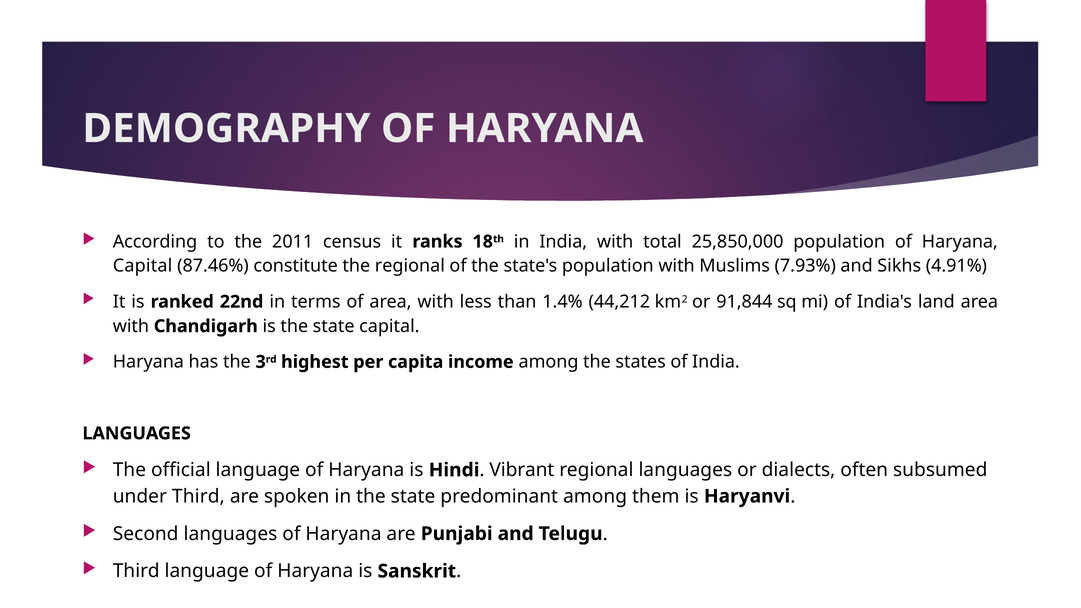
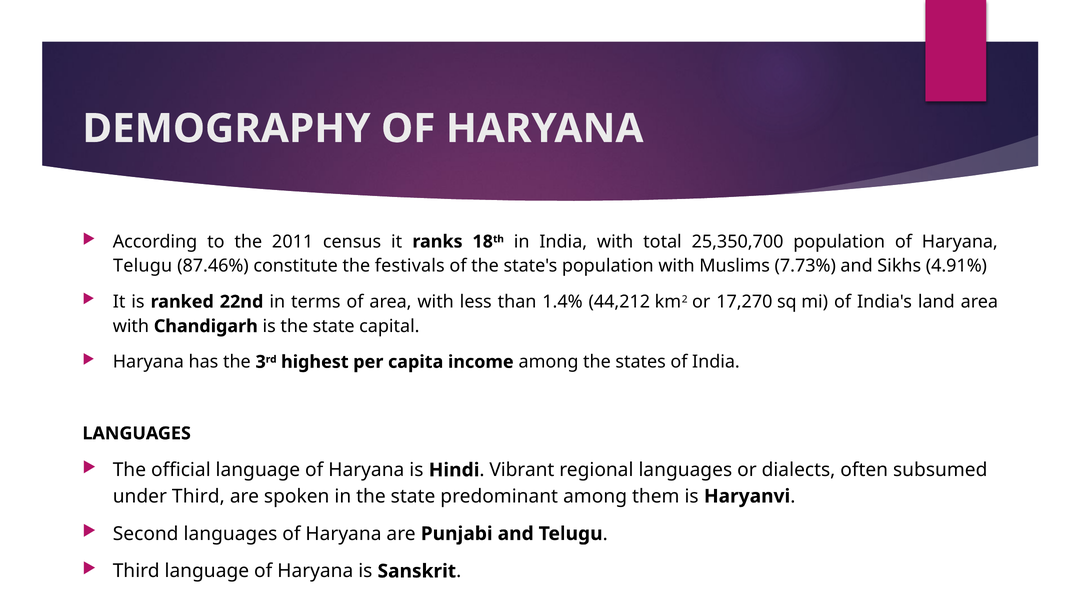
25,850,000: 25,850,000 -> 25,350,700
Capital at (143, 266): Capital -> Telugu
the regional: regional -> festivals
7.93%: 7.93% -> 7.73%
91,844: 91,844 -> 17,270
